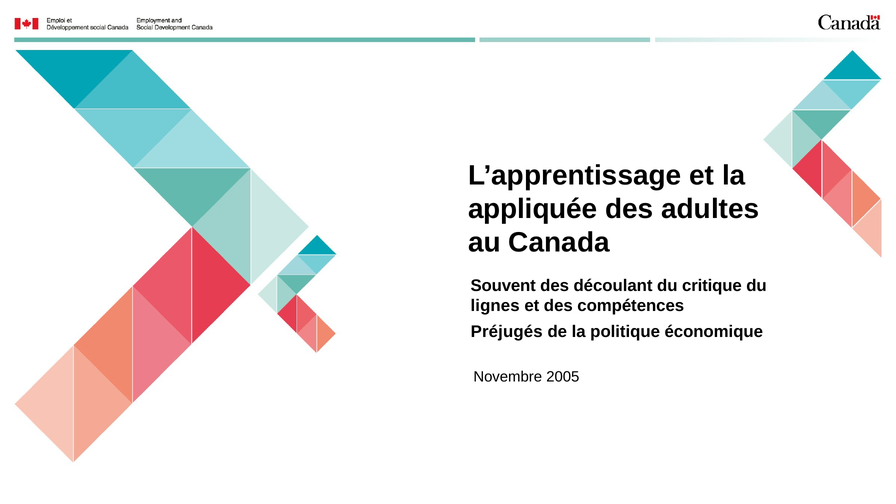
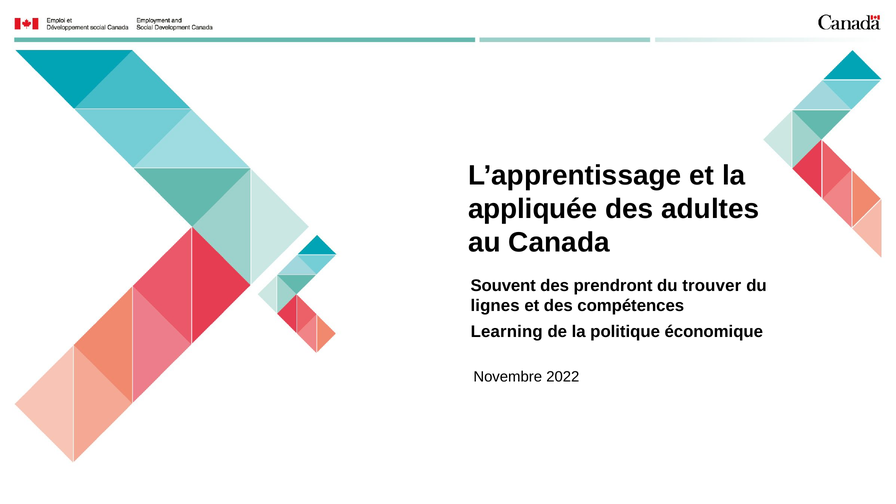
découlant: découlant -> prendront
critique: critique -> trouver
Préjugés: Préjugés -> Learning
2005: 2005 -> 2022
